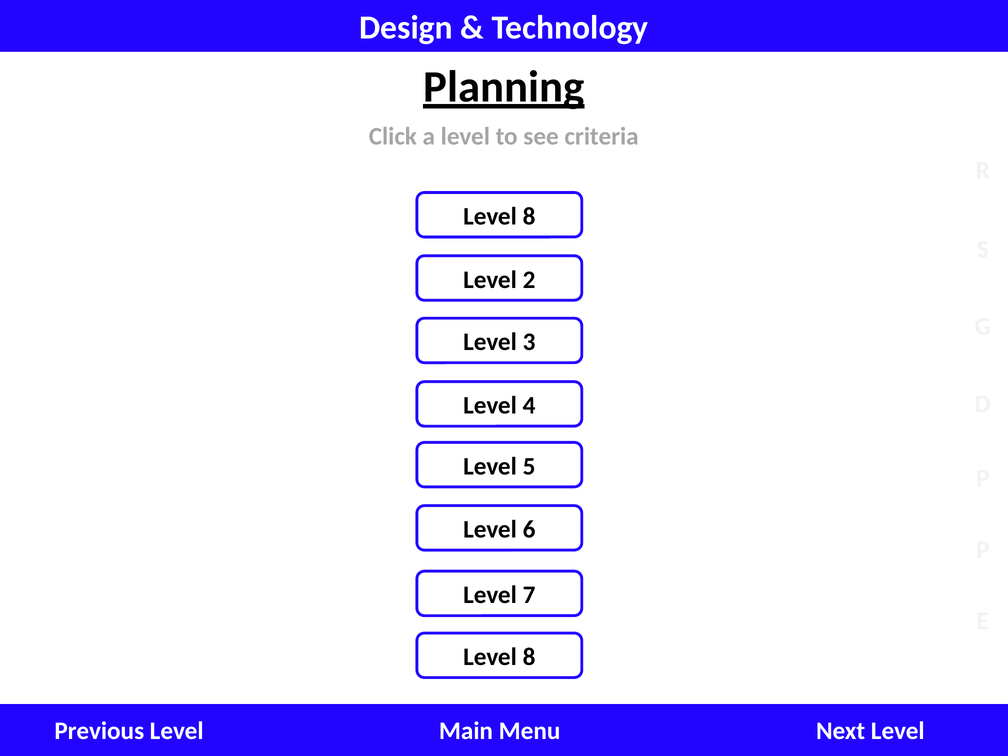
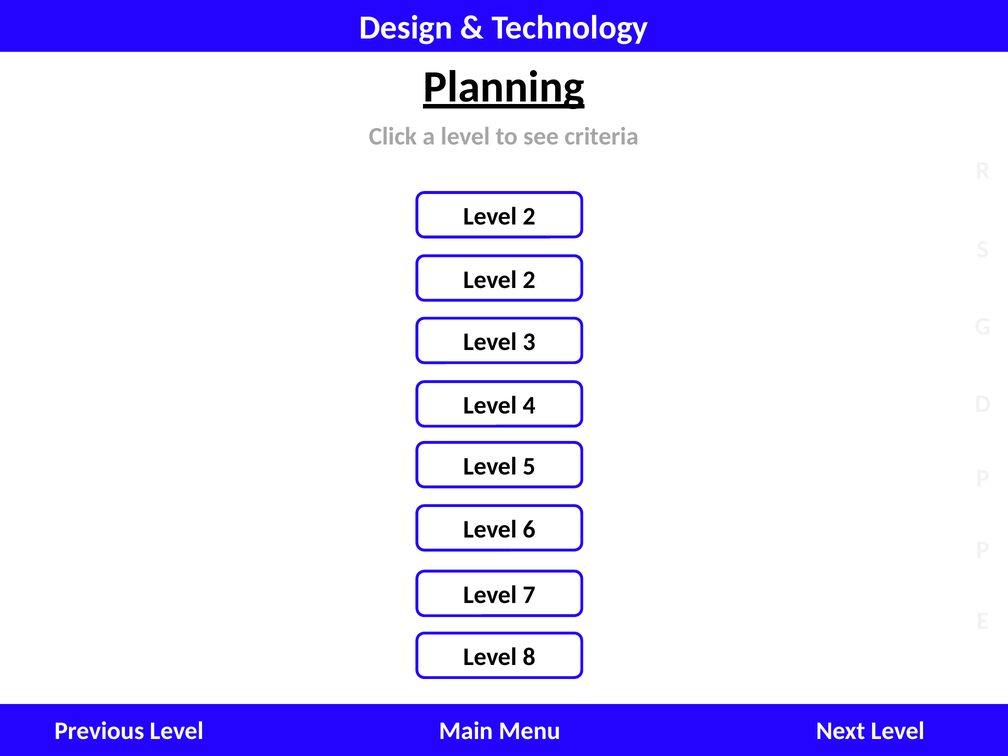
8 at (529, 216): 8 -> 2
